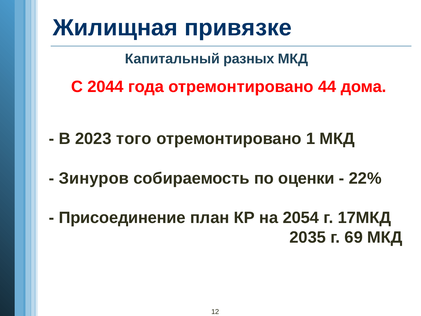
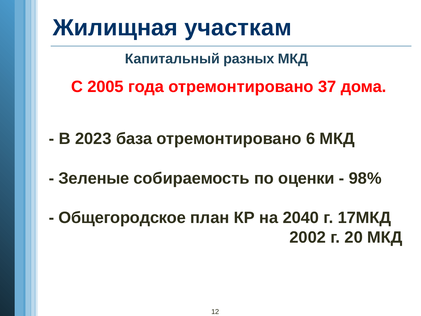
привязке: привязке -> участкам
2044: 2044 -> 2005
44: 44 -> 37
того: того -> база
1: 1 -> 6
Зинуров: Зинуров -> Зеленые
22%: 22% -> 98%
Присоединение: Присоединение -> Общегородское
2054: 2054 -> 2040
2035: 2035 -> 2002
69: 69 -> 20
